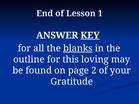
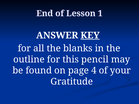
blanks underline: present -> none
loving: loving -> pencil
2: 2 -> 4
